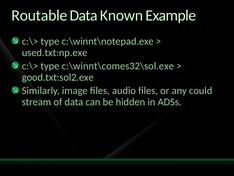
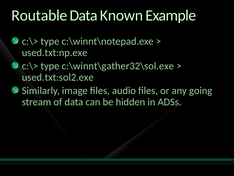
c:\winnt\comes32\sol.exe: c:\winnt\comes32\sol.exe -> c:\winnt\gather32\sol.exe
good.txt:sol2.exe: good.txt:sol2.exe -> used.txt:sol2.exe
could: could -> going
